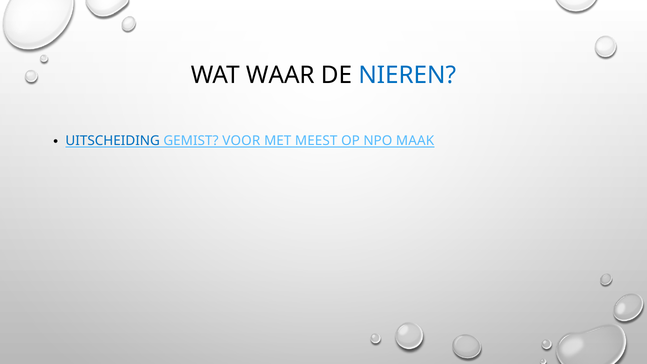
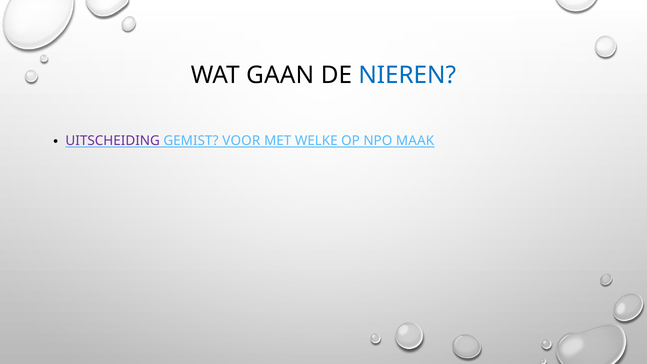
WAAR: WAAR -> GAAN
UITSCHEIDING colour: blue -> purple
MEEST: MEEST -> WELKE
